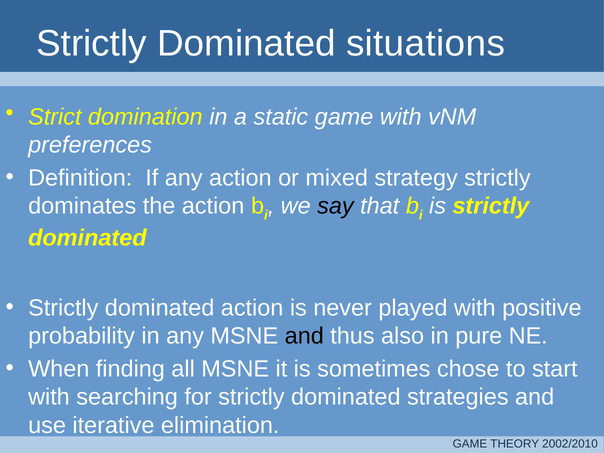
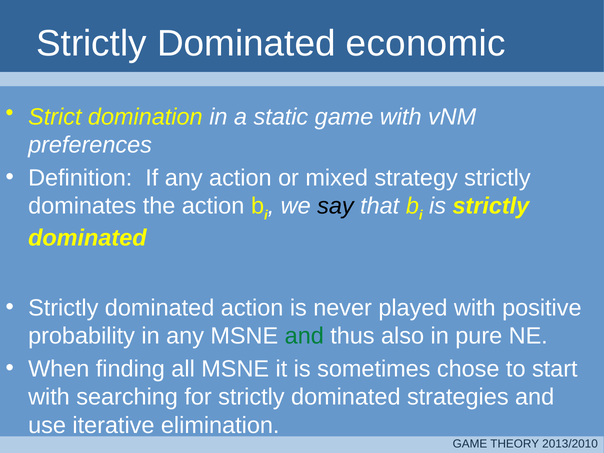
situations: situations -> economic
and at (304, 336) colour: black -> green
2002/2010: 2002/2010 -> 2013/2010
